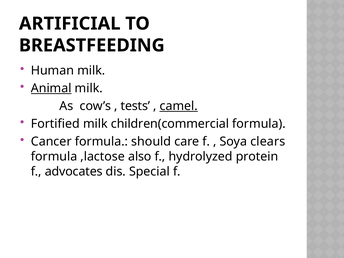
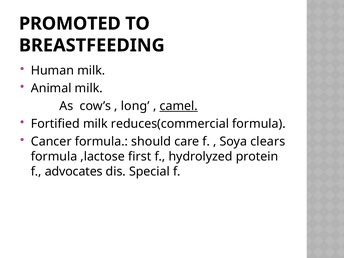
ARTIFICIAL: ARTIFICIAL -> PROMOTED
Animal underline: present -> none
tests: tests -> long
children(commercial: children(commercial -> reduces(commercial
also: also -> first
